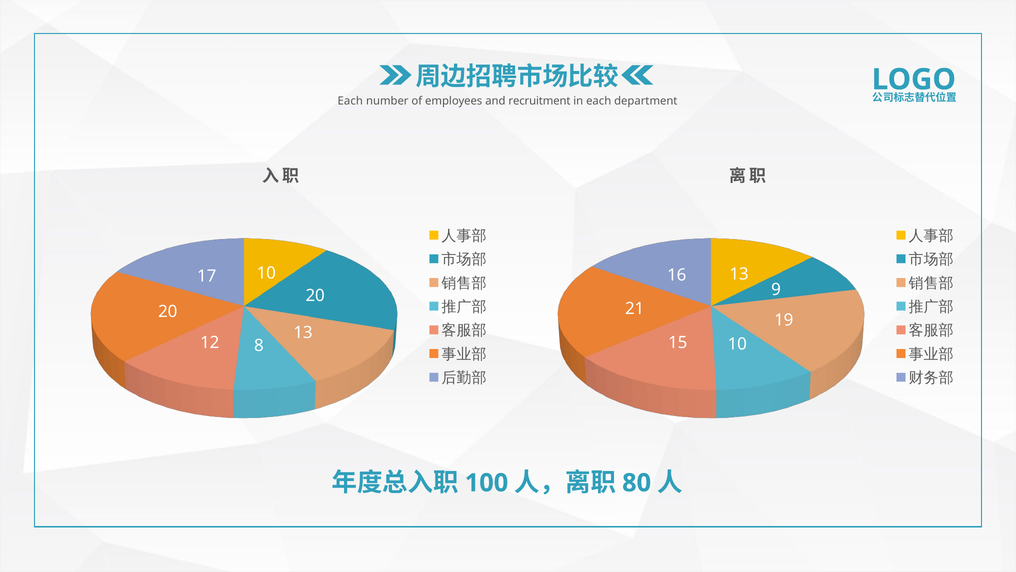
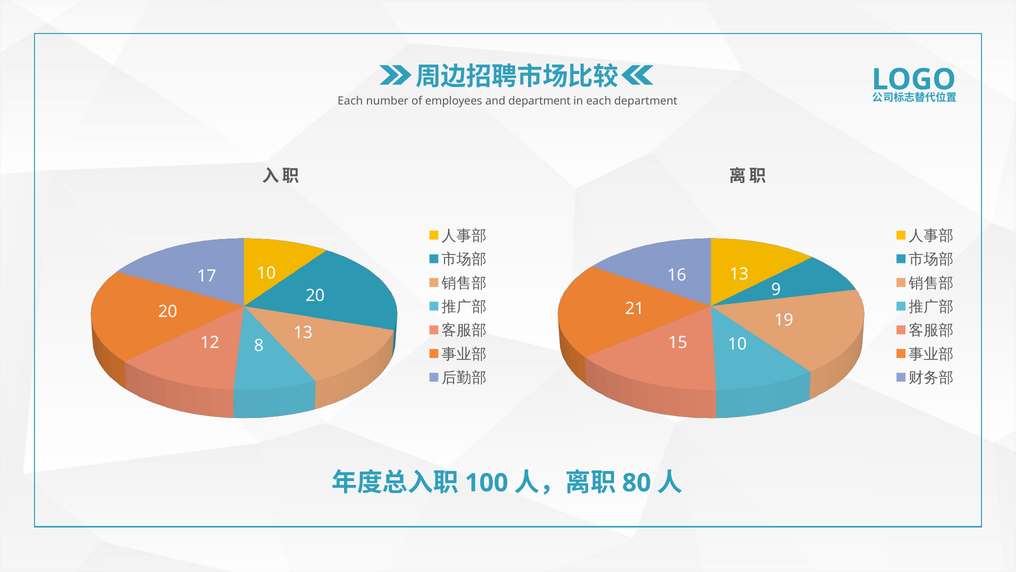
and recruitment: recruitment -> department
